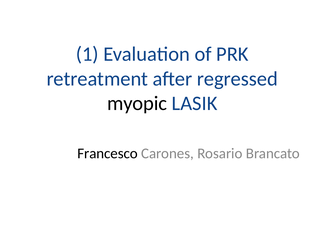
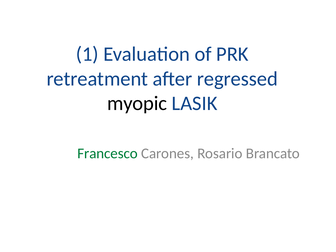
Francesco colour: black -> green
